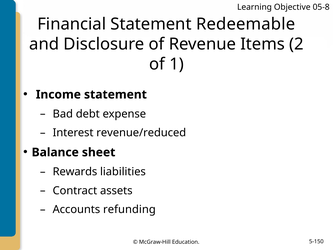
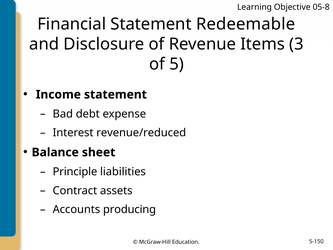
2: 2 -> 3
1: 1 -> 5
Rewards: Rewards -> Principle
refunding: refunding -> producing
